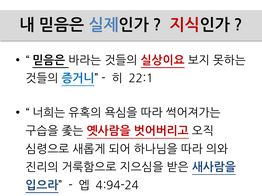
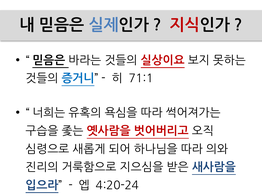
22:1: 22:1 -> 71:1
4:94-24: 4:94-24 -> 4:20-24
